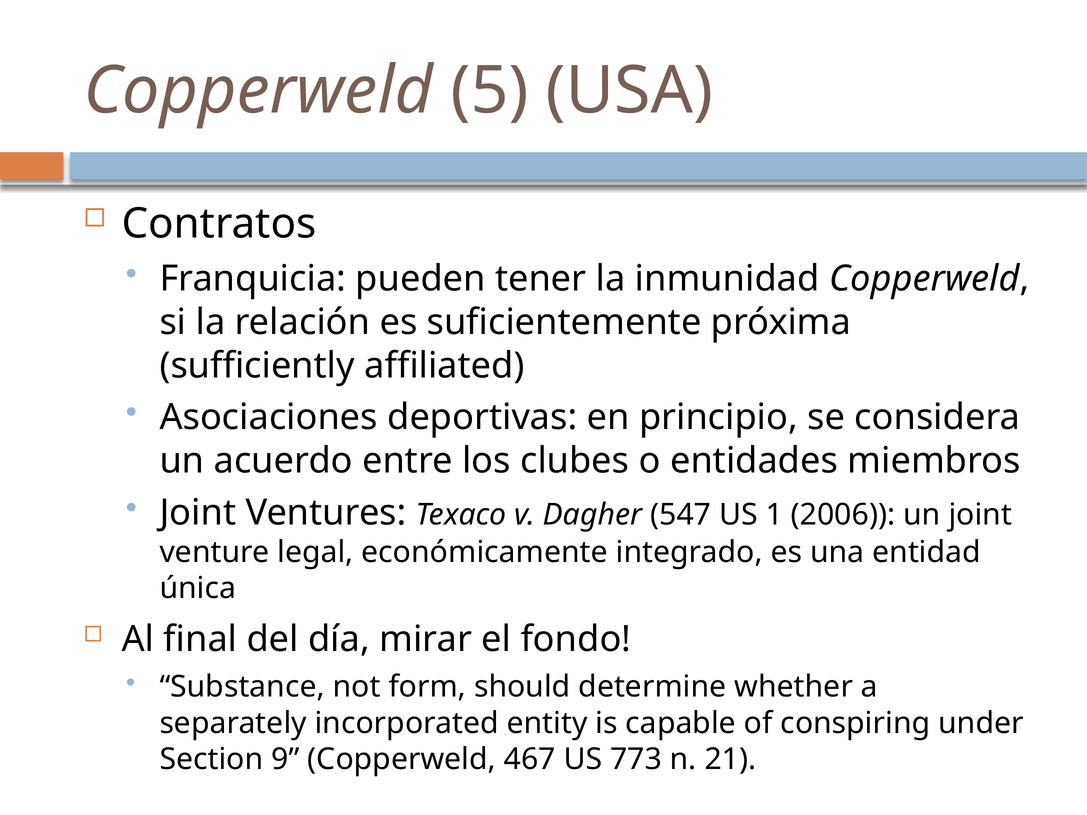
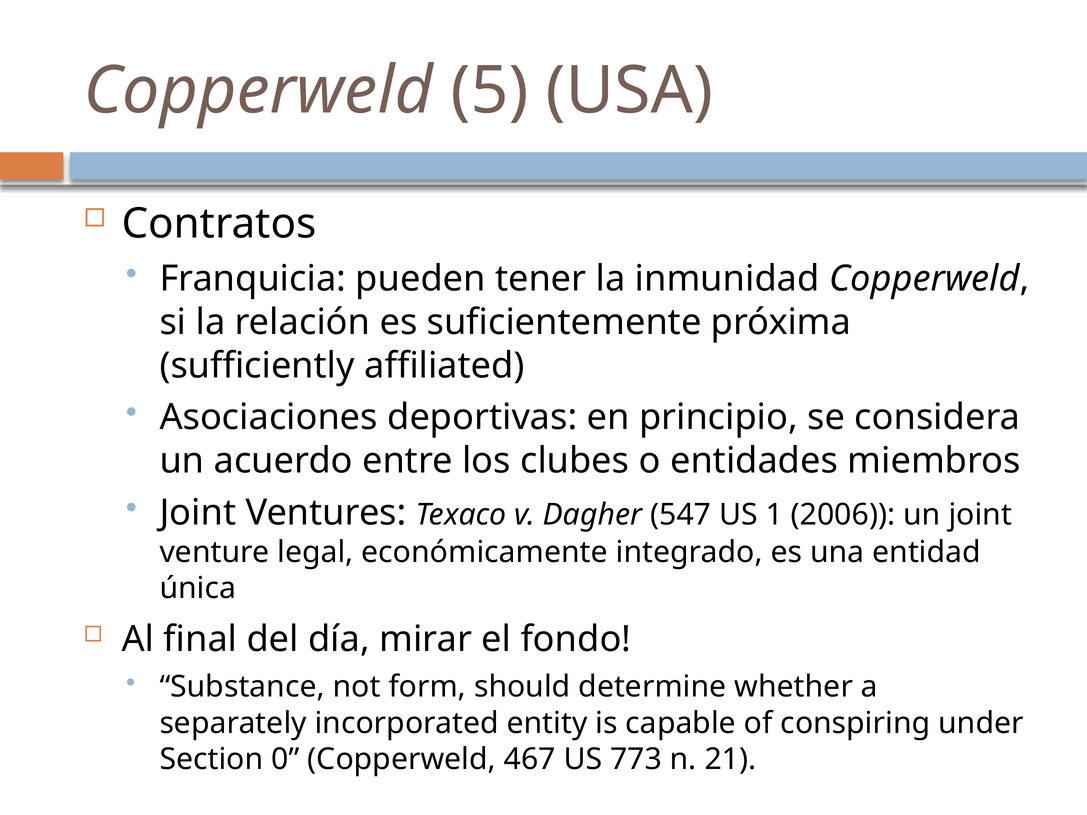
9: 9 -> 0
